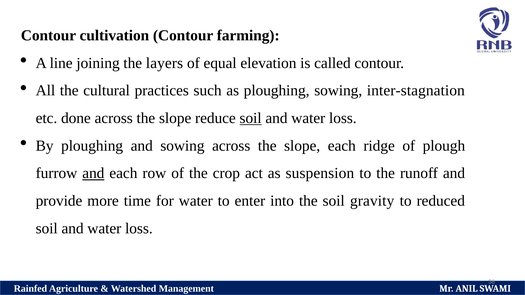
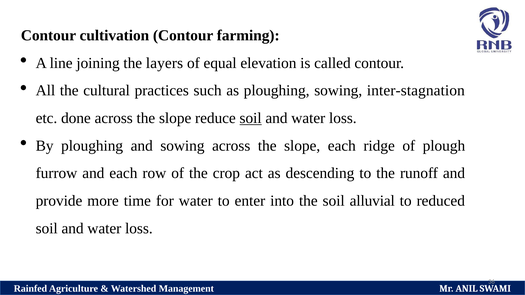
and at (93, 173) underline: present -> none
suspension: suspension -> descending
gravity: gravity -> alluvial
